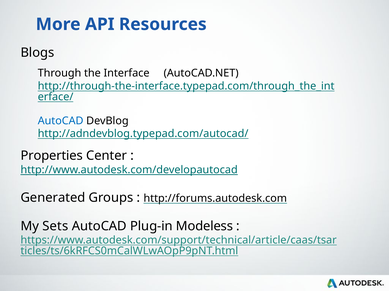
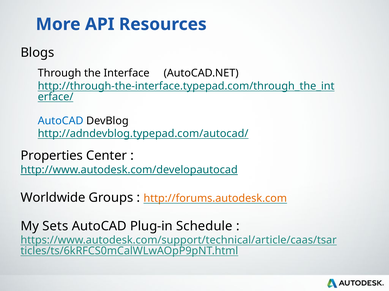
Generated: Generated -> Worldwide
http://forums.autodesk.com colour: black -> orange
Modeless: Modeless -> Schedule
